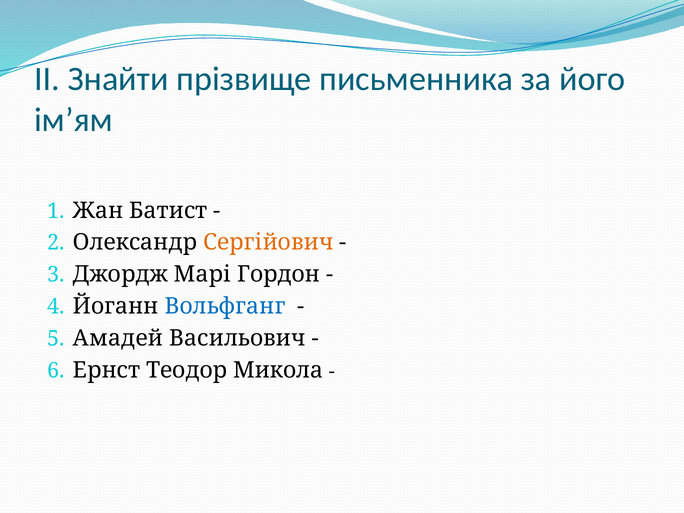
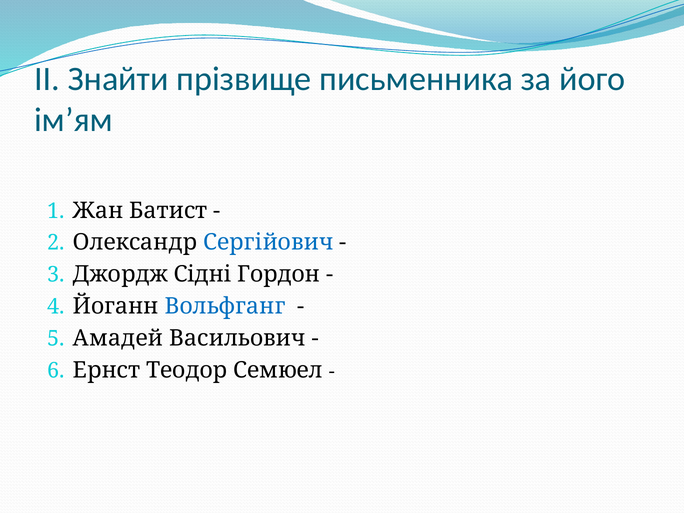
Сергійович colour: orange -> blue
Марі: Марі -> Сідні
Микола: Микола -> Семюел
